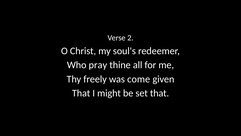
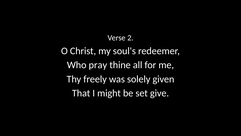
come: come -> solely
set that: that -> give
